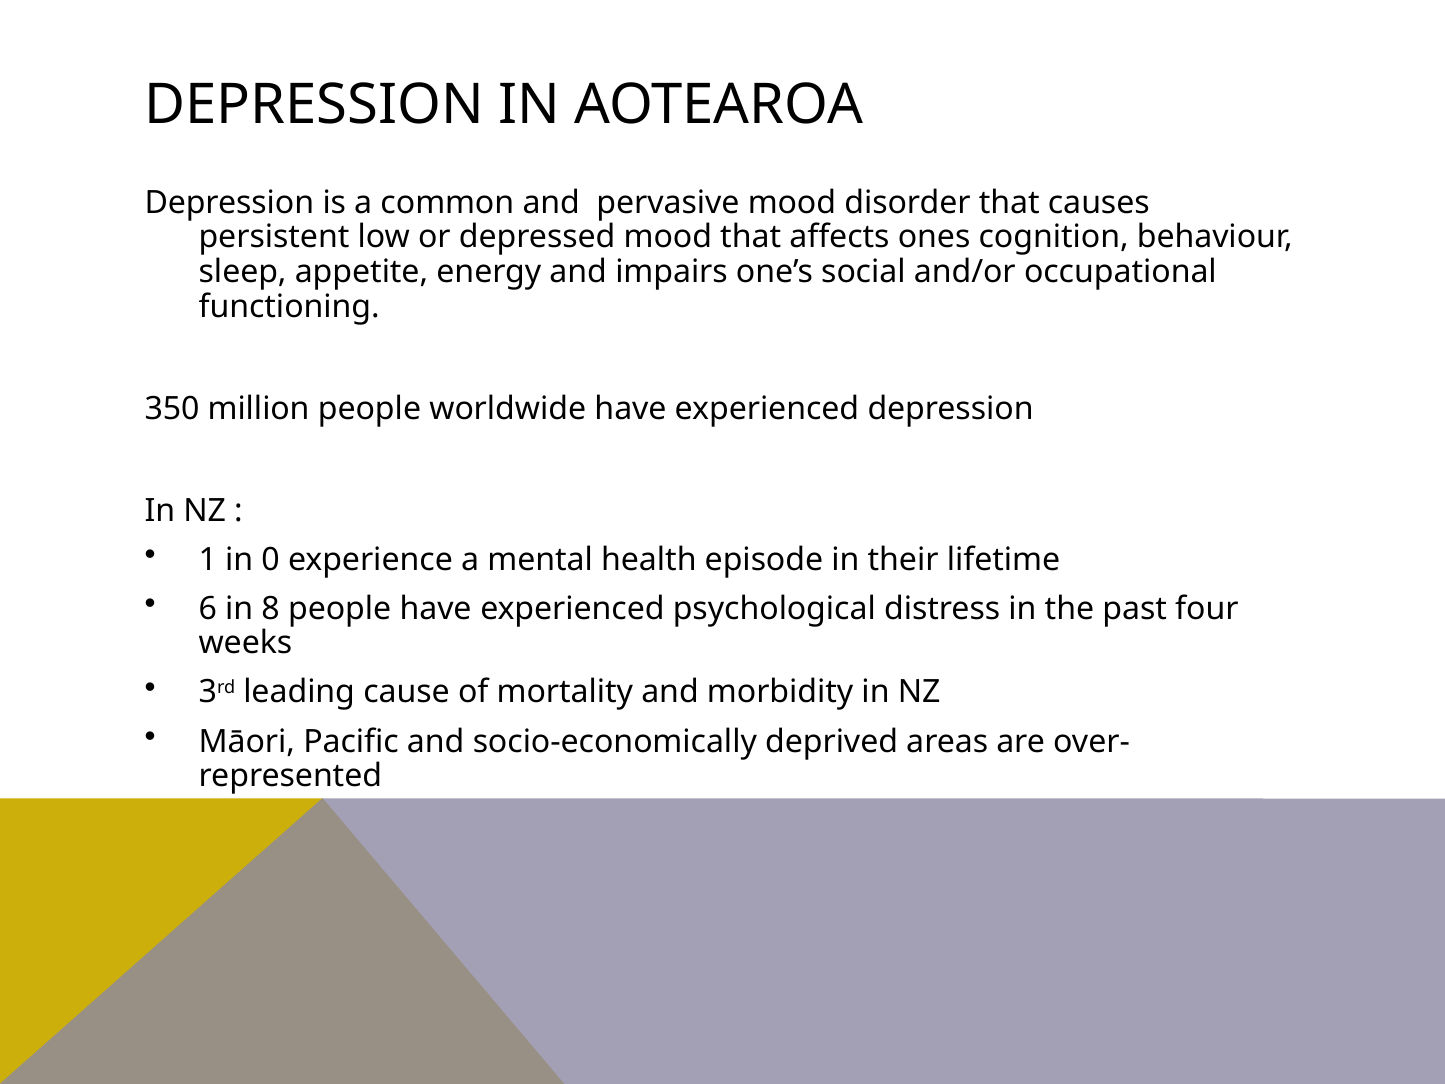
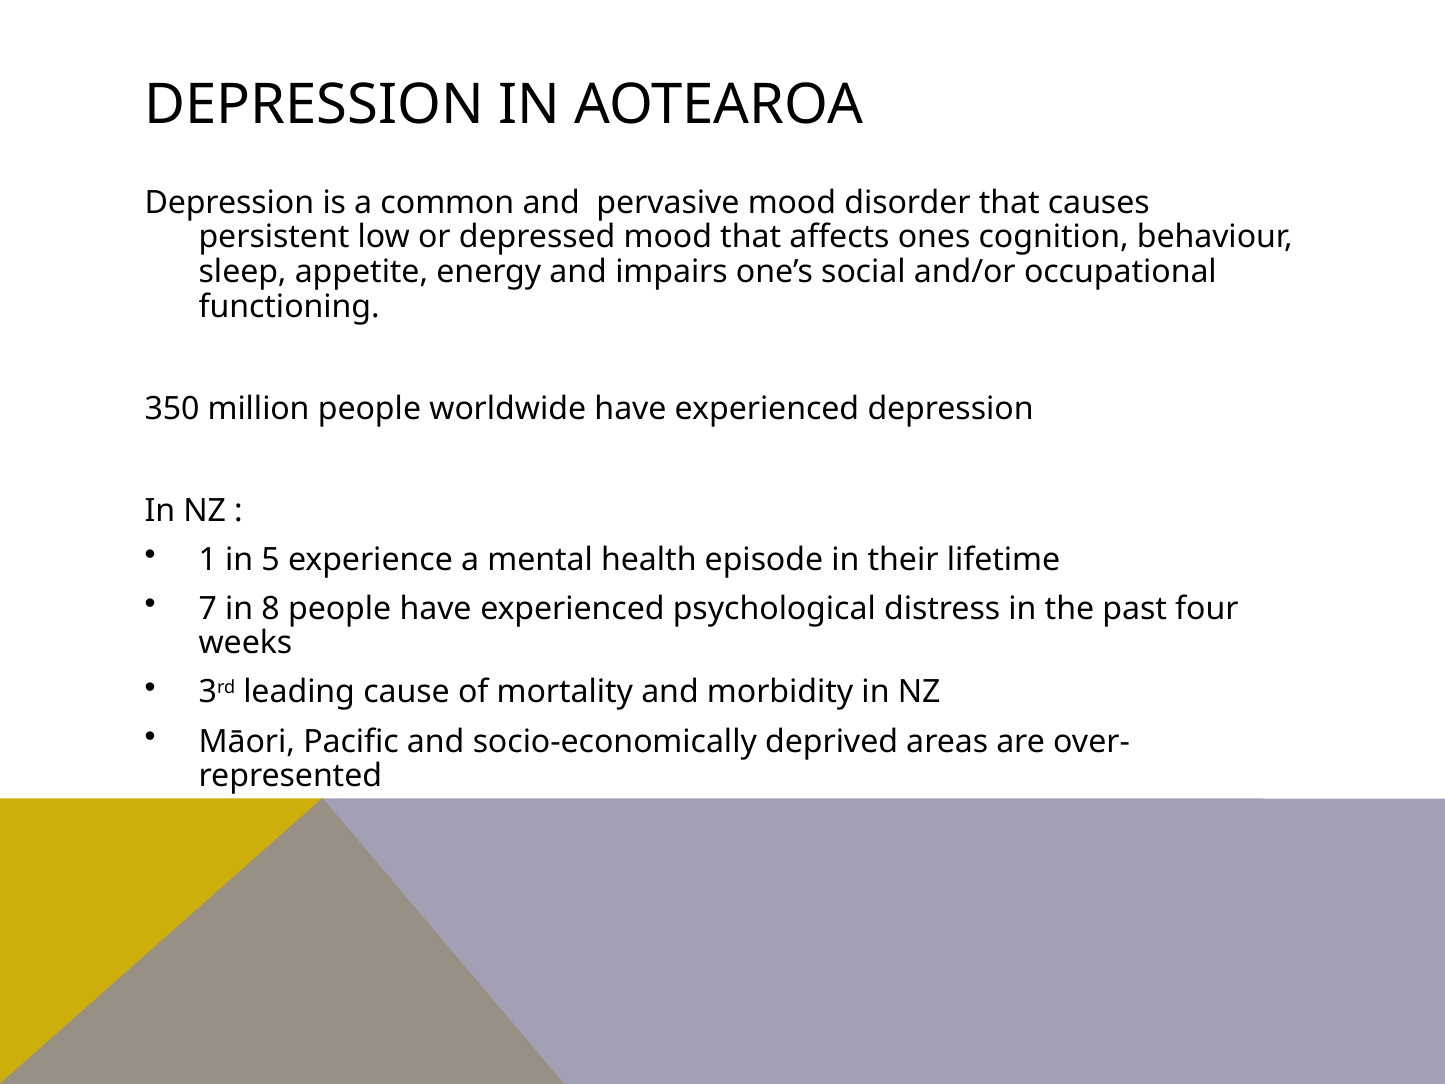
0: 0 -> 5
6: 6 -> 7
